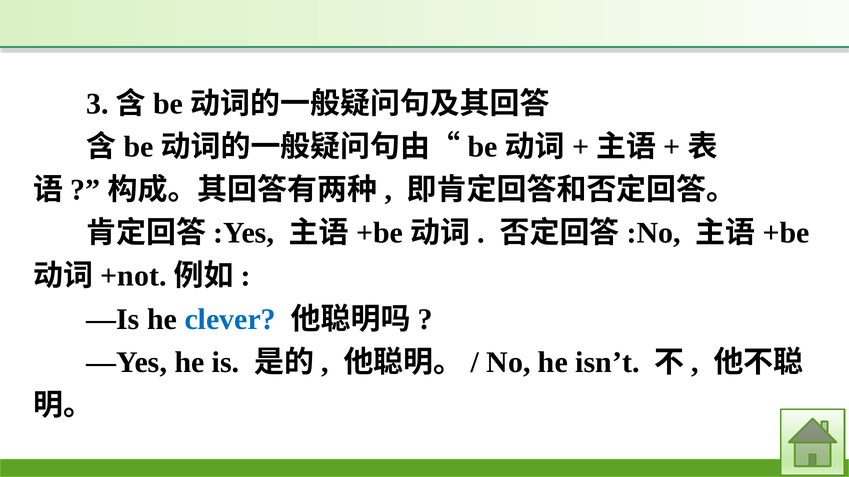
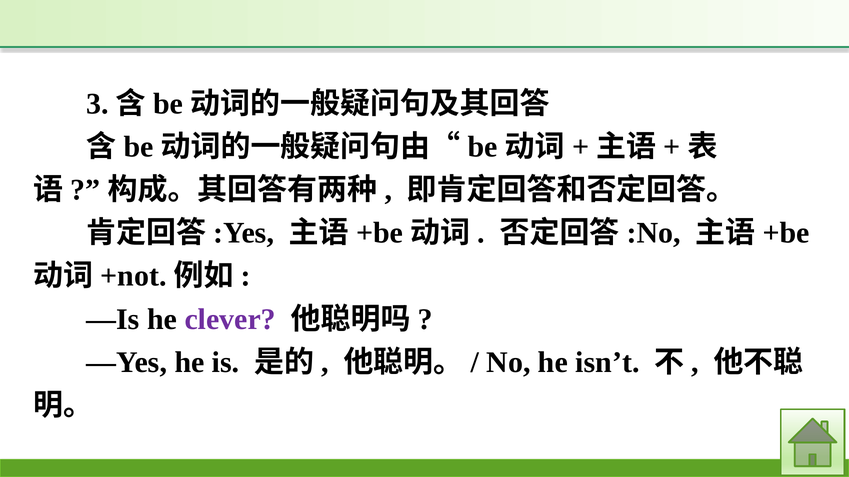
clever colour: blue -> purple
